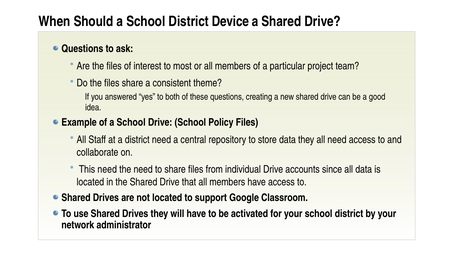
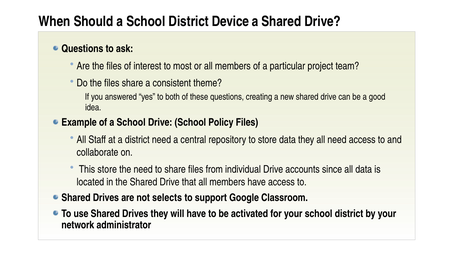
This need: need -> store
not located: located -> selects
